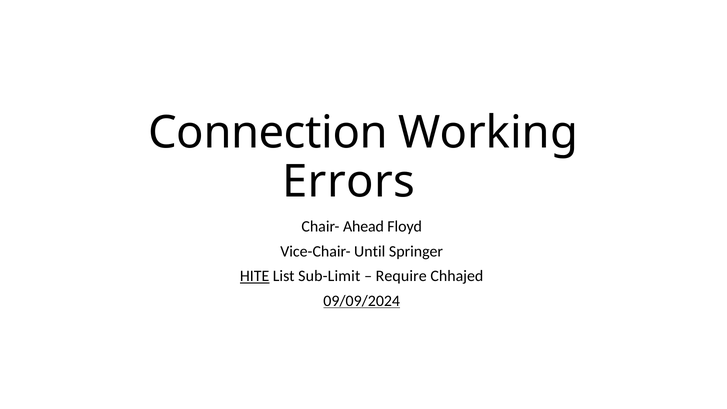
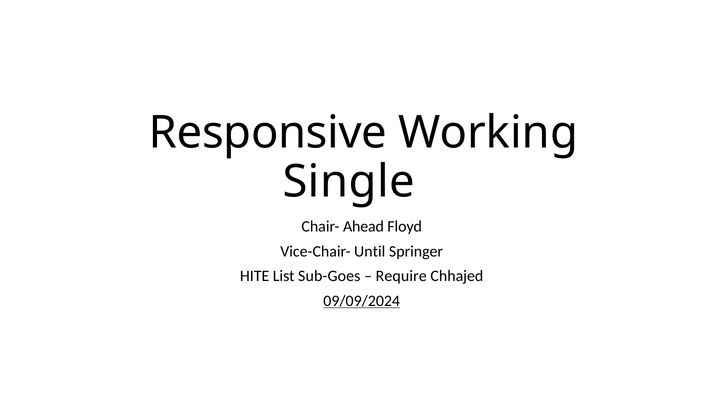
Connection: Connection -> Responsive
Errors: Errors -> Single
HITE underline: present -> none
Sub-Limit: Sub-Limit -> Sub-Goes
